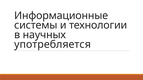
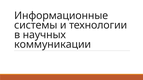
употребляется: употребляется -> коммуникации
